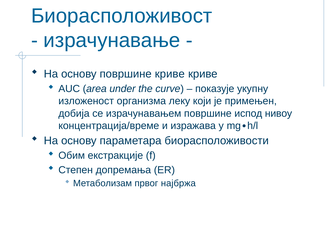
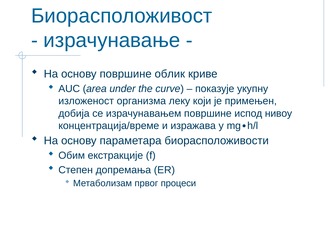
површине криве: криве -> облик
најбржа: најбржа -> процеси
